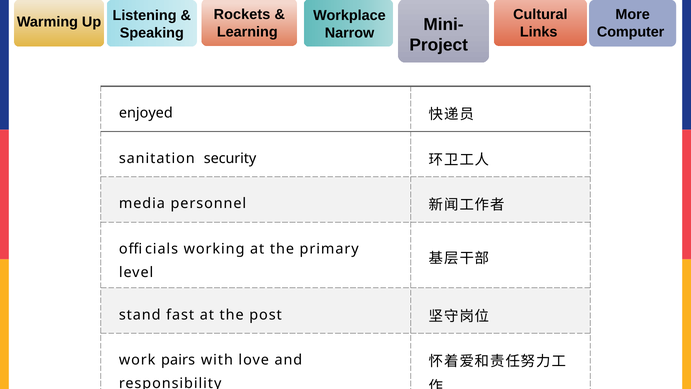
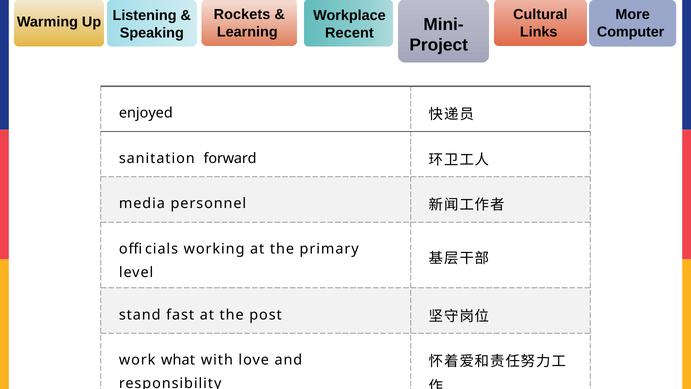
Narrow: Narrow -> Recent
security: security -> forward
pairs: pairs -> what
